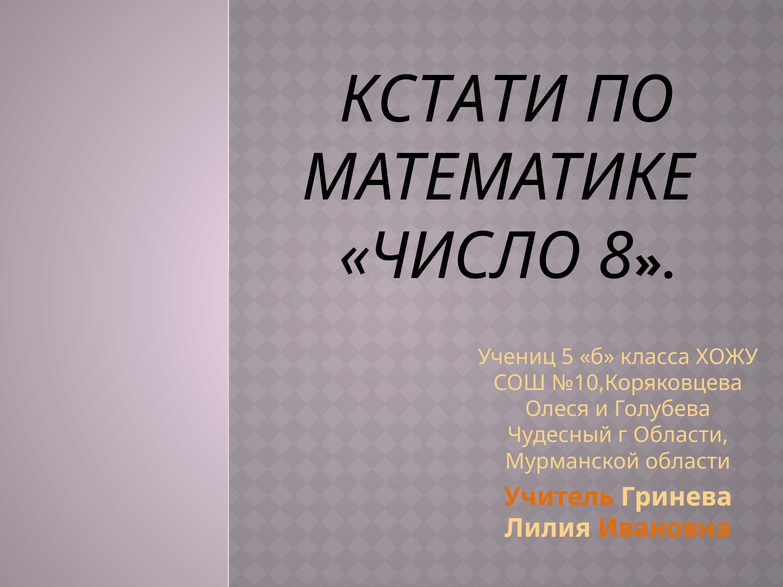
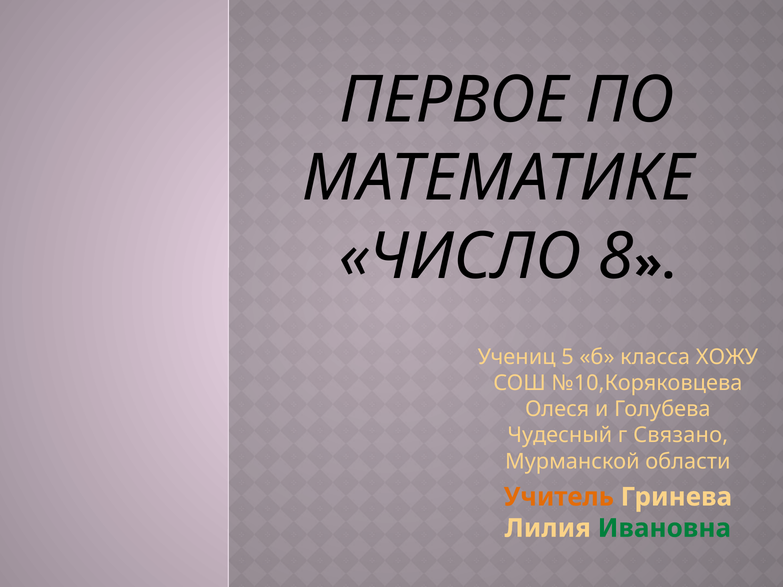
КСТАТИ: КСТАТИ -> ПЕРВОЕ
г Области: Области -> Связано
Ивановна colour: orange -> green
